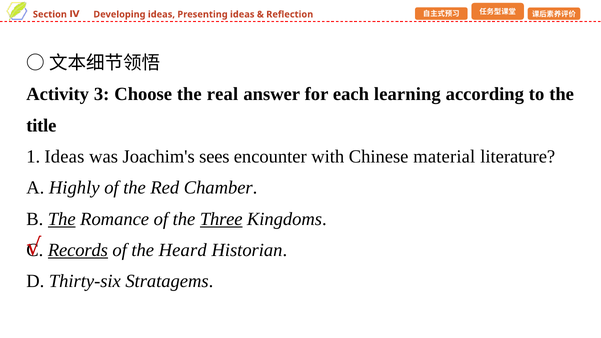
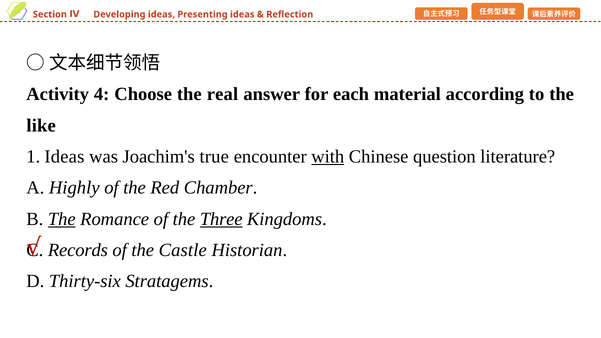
3: 3 -> 4
learning: learning -> material
title: title -> like
sees: sees -> true
with underline: none -> present
material: material -> question
Records underline: present -> none
Heard: Heard -> Castle
